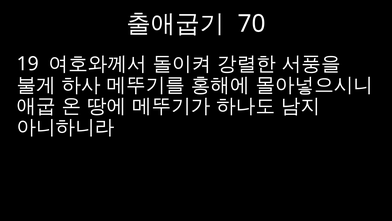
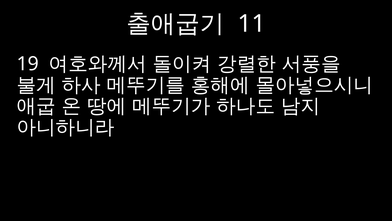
70: 70 -> 11
